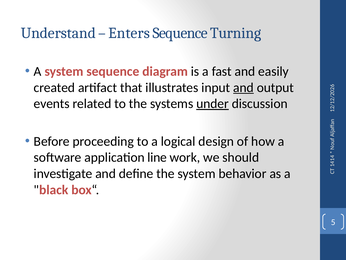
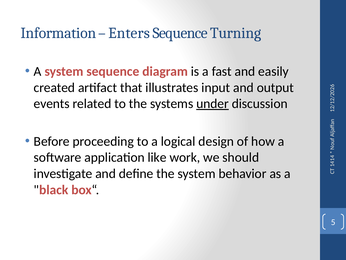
Understand: Understand -> Information
and at (243, 87) underline: present -> none
line: line -> like
